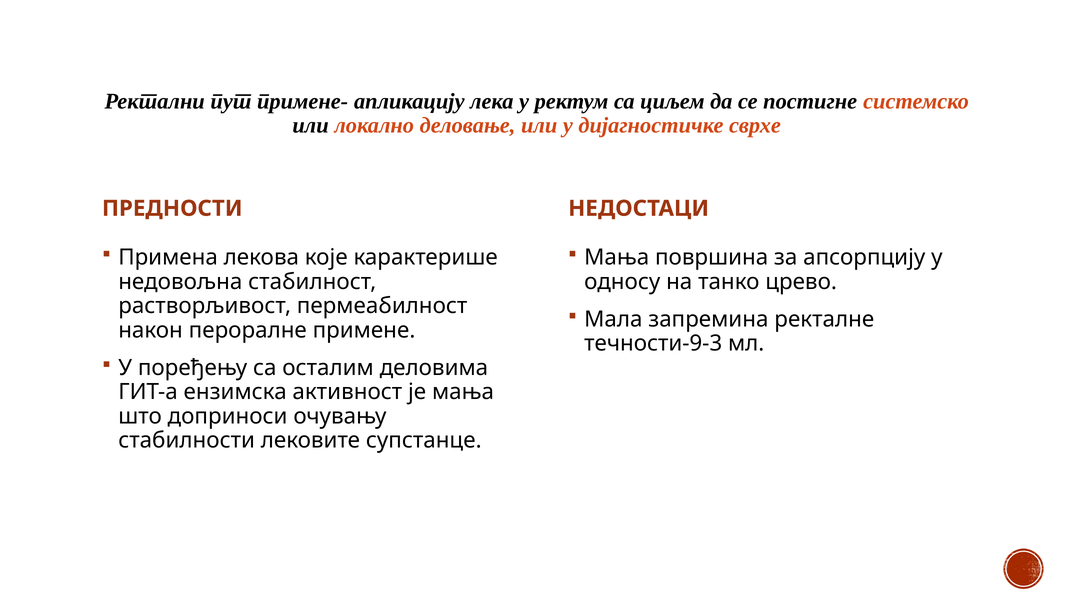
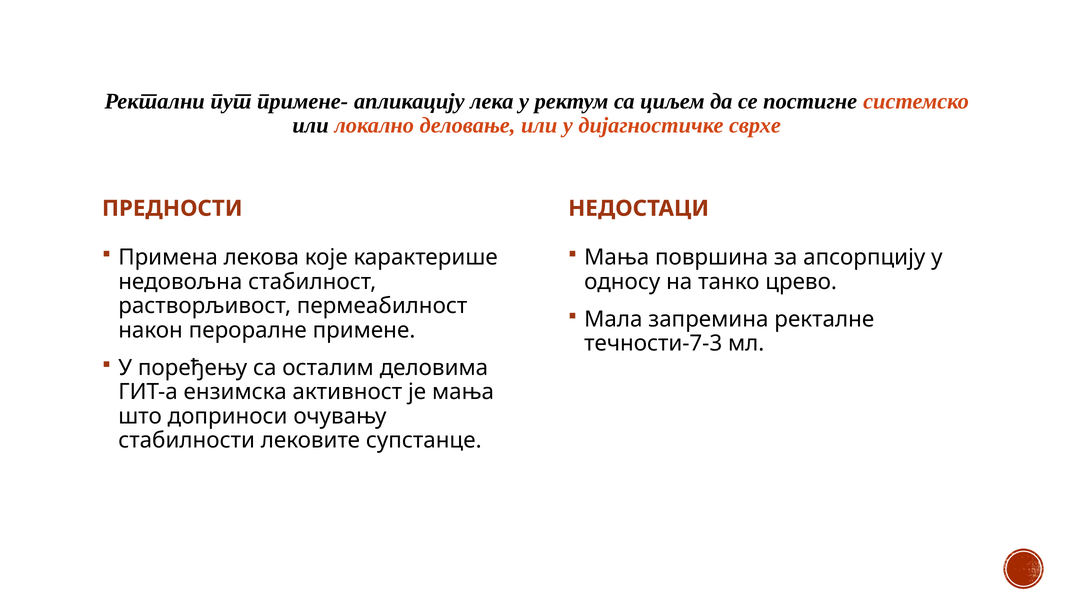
течности-9-3: течности-9-3 -> течности-7-3
